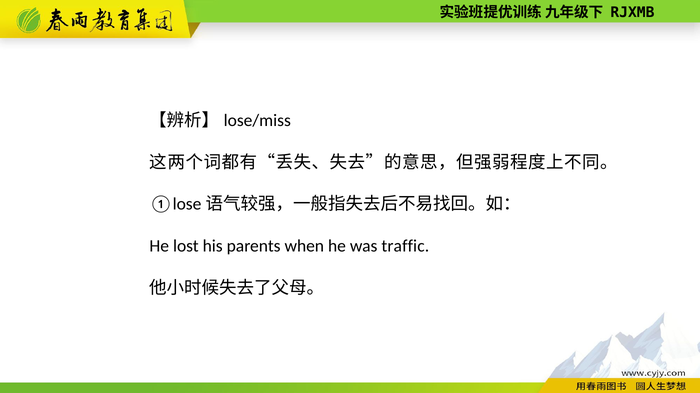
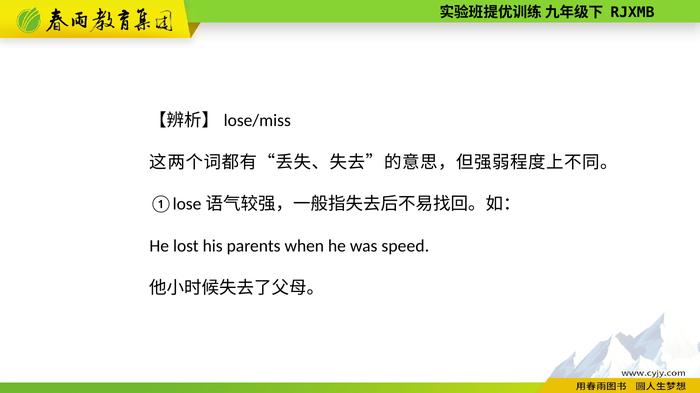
traffic: traffic -> speed
